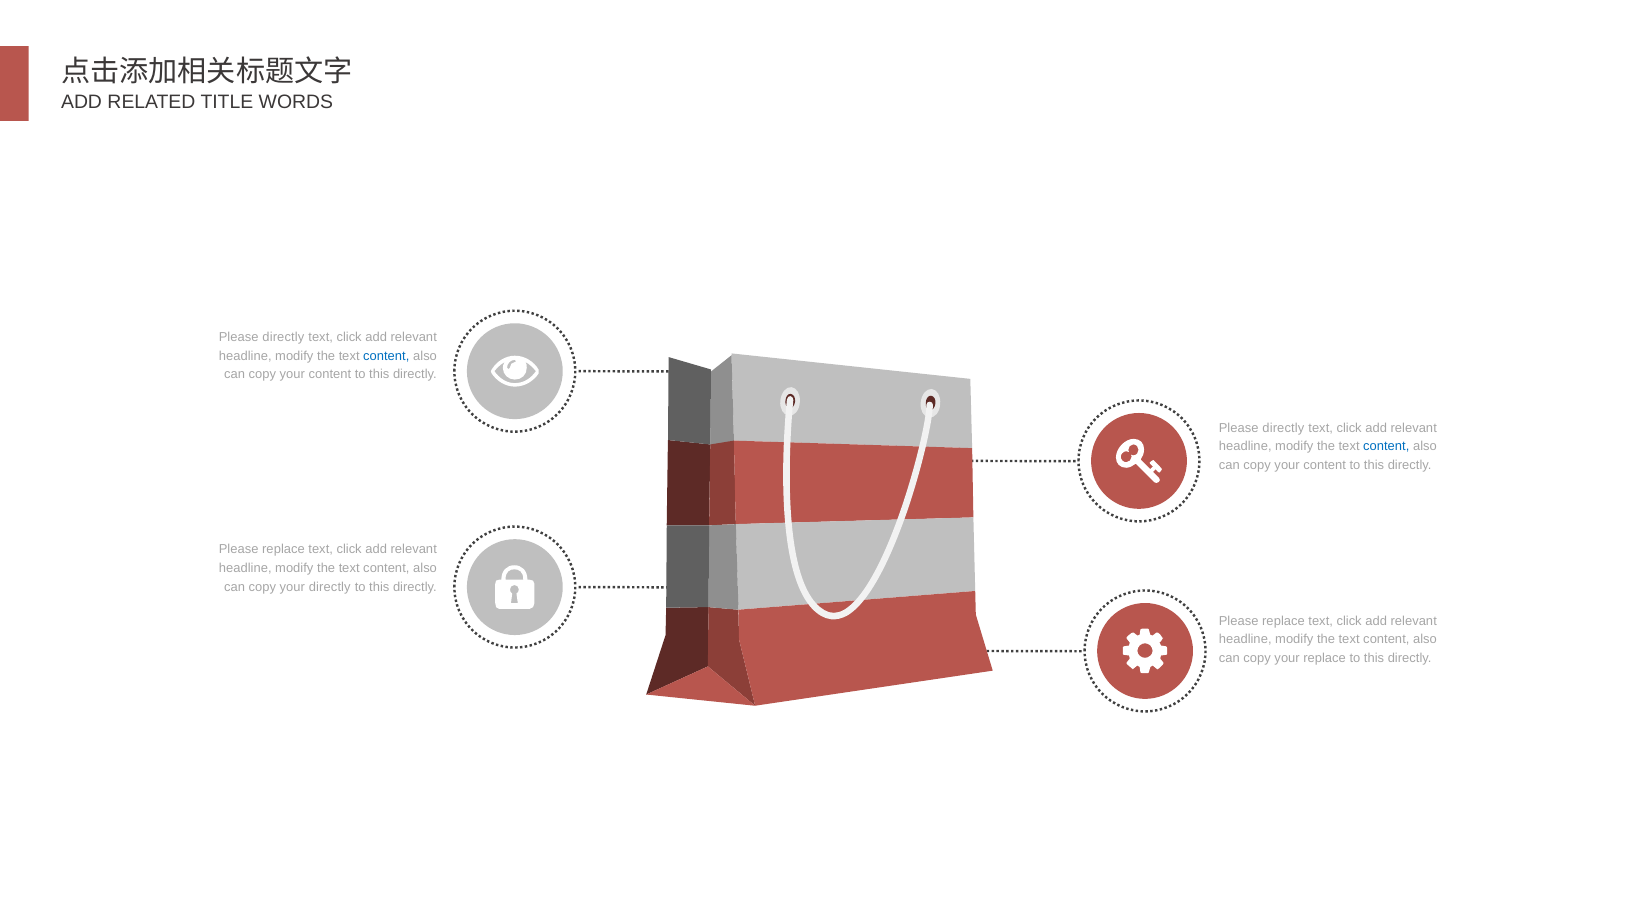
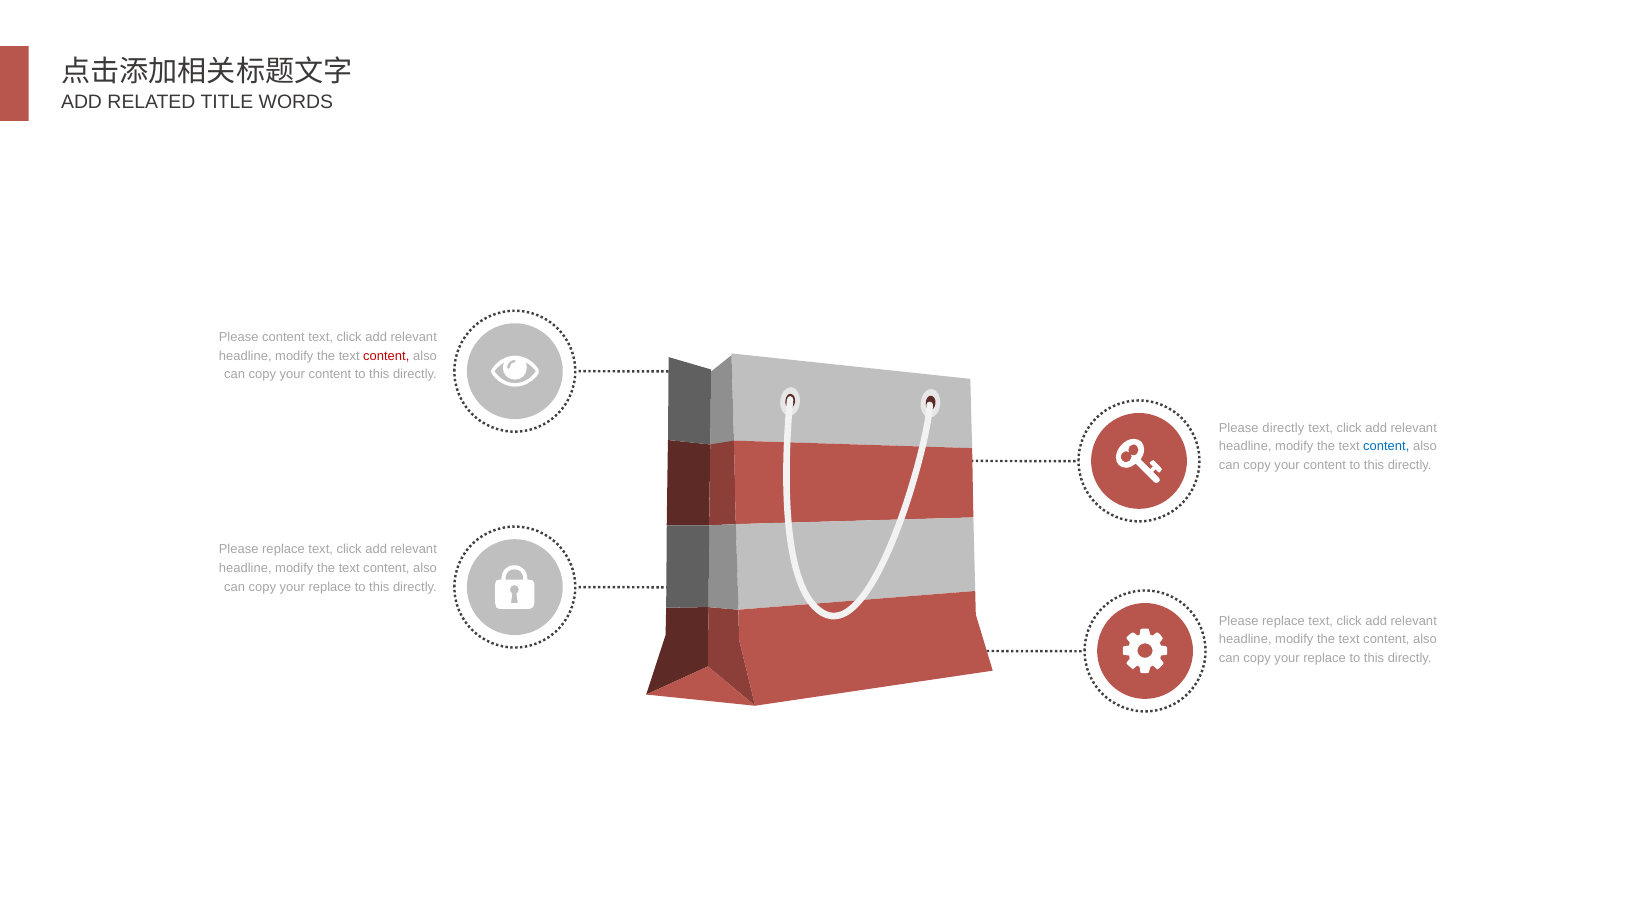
directly at (283, 337): directly -> content
content at (386, 356) colour: blue -> red
directly at (330, 587): directly -> replace
